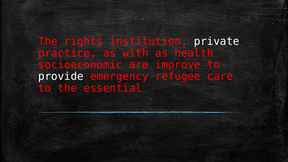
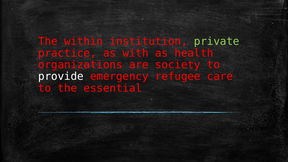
rights: rights -> within
private colour: white -> light green
socioeconomic: socioeconomic -> organizations
improve: improve -> society
